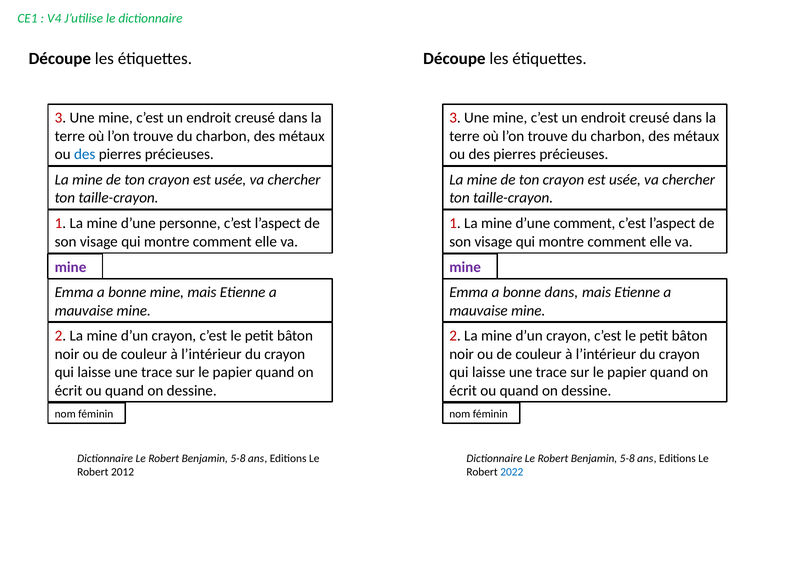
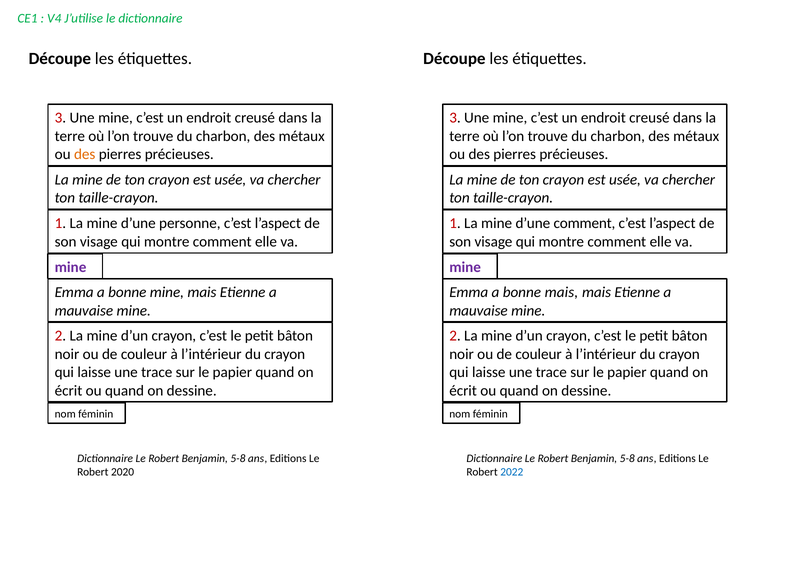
des at (85, 154) colour: blue -> orange
bonne dans: dans -> mais
2012: 2012 -> 2020
